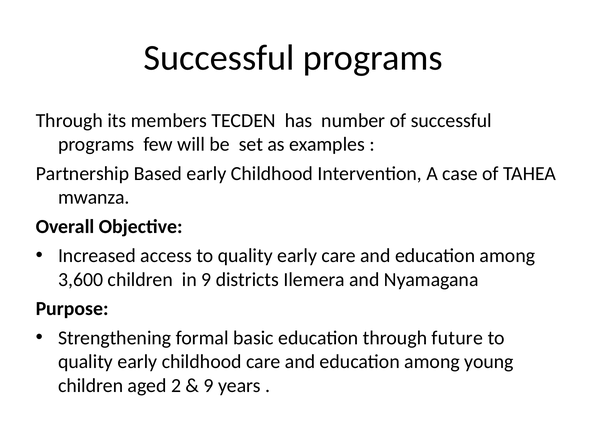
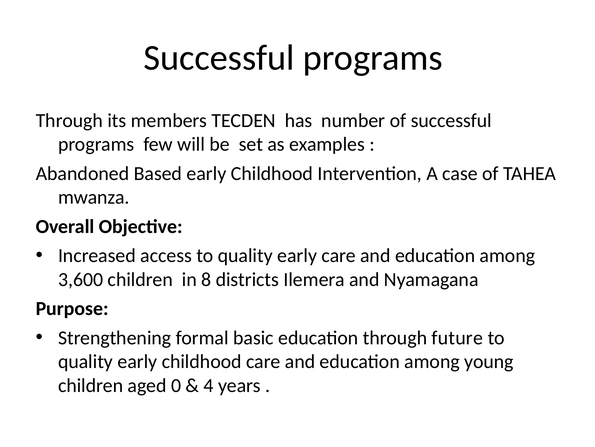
Partnership: Partnership -> Abandoned
in 9: 9 -> 8
2: 2 -> 0
9 at (209, 385): 9 -> 4
